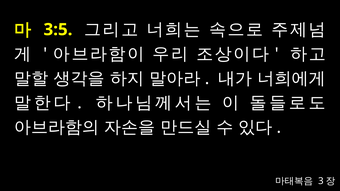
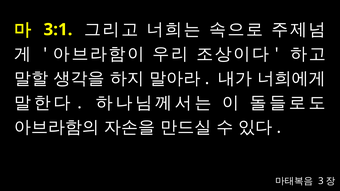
3:5: 3:5 -> 3:1
